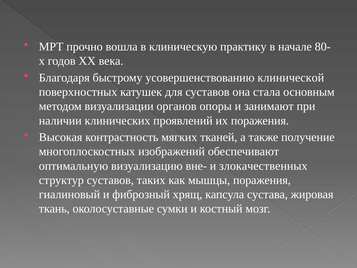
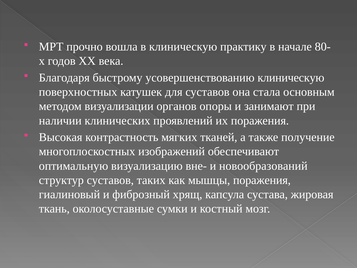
усовершенствованию клинической: клинической -> клиническую
злокачественных: злокачественных -> новообразований
